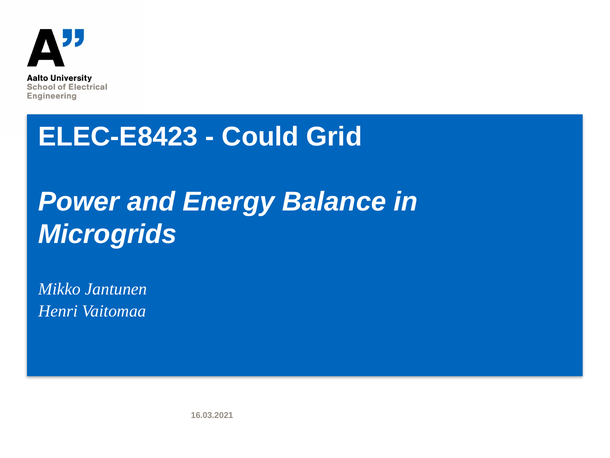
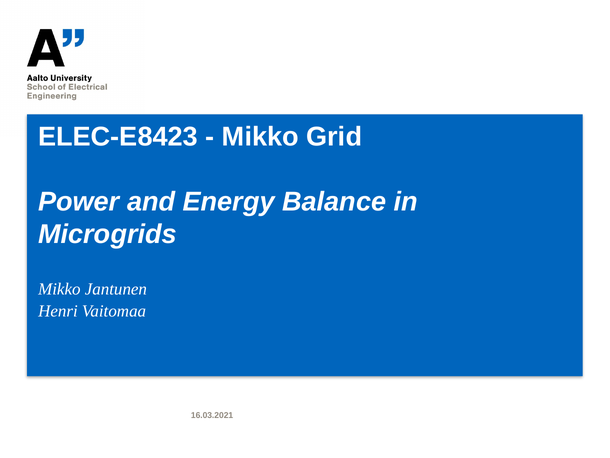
Could at (260, 136): Could -> Mikko
